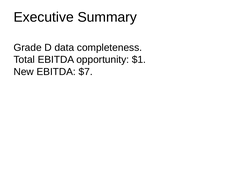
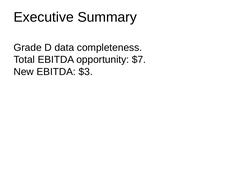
$1: $1 -> $7
$7: $7 -> $3
